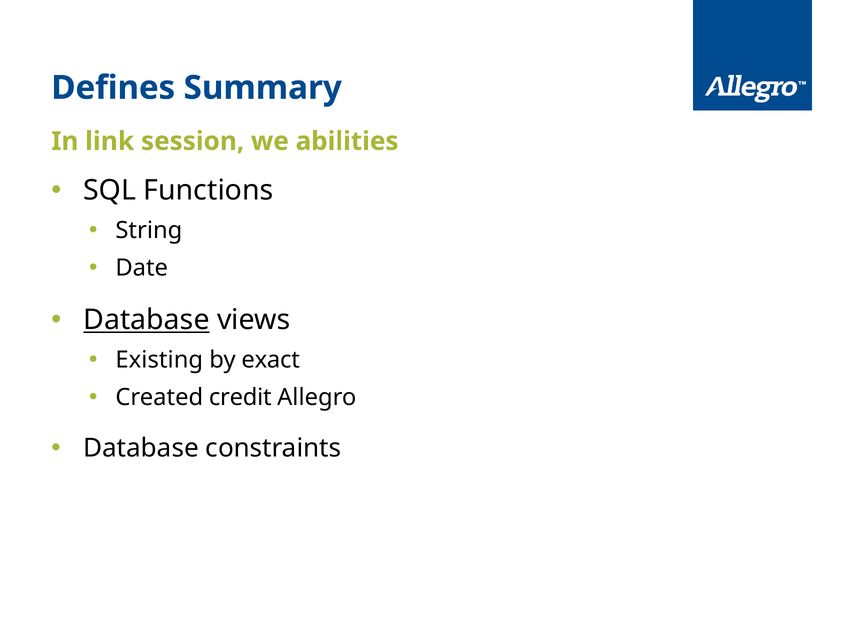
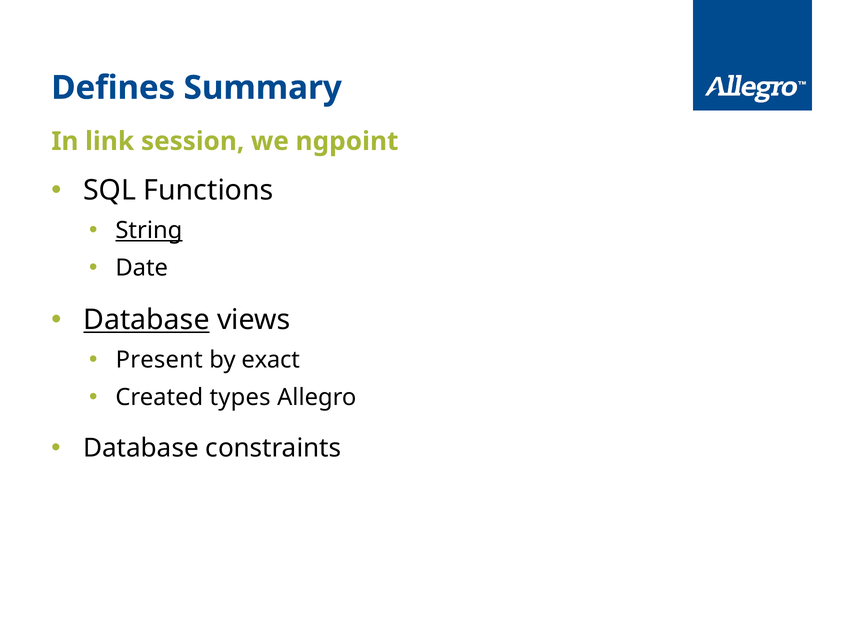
abilities: abilities -> ngpoint
String underline: none -> present
Existing: Existing -> Present
credit: credit -> types
